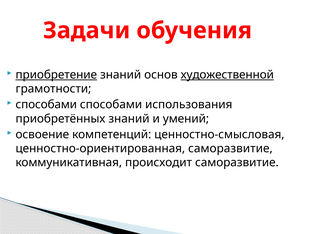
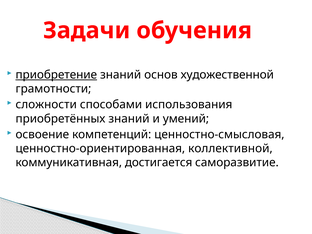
художественной underline: present -> none
способами at (46, 105): способами -> сложности
ценностно-ориентированная саморазвитие: саморазвитие -> коллективной
происходит: происходит -> достигается
